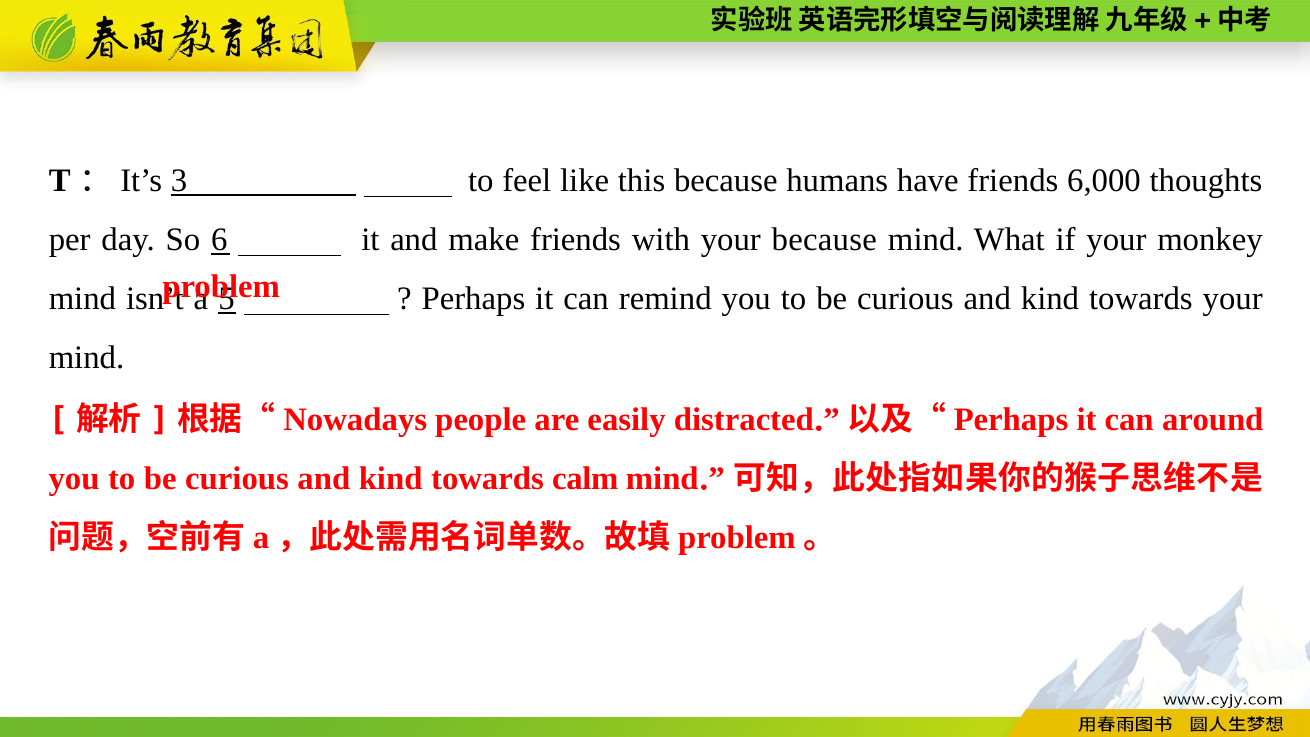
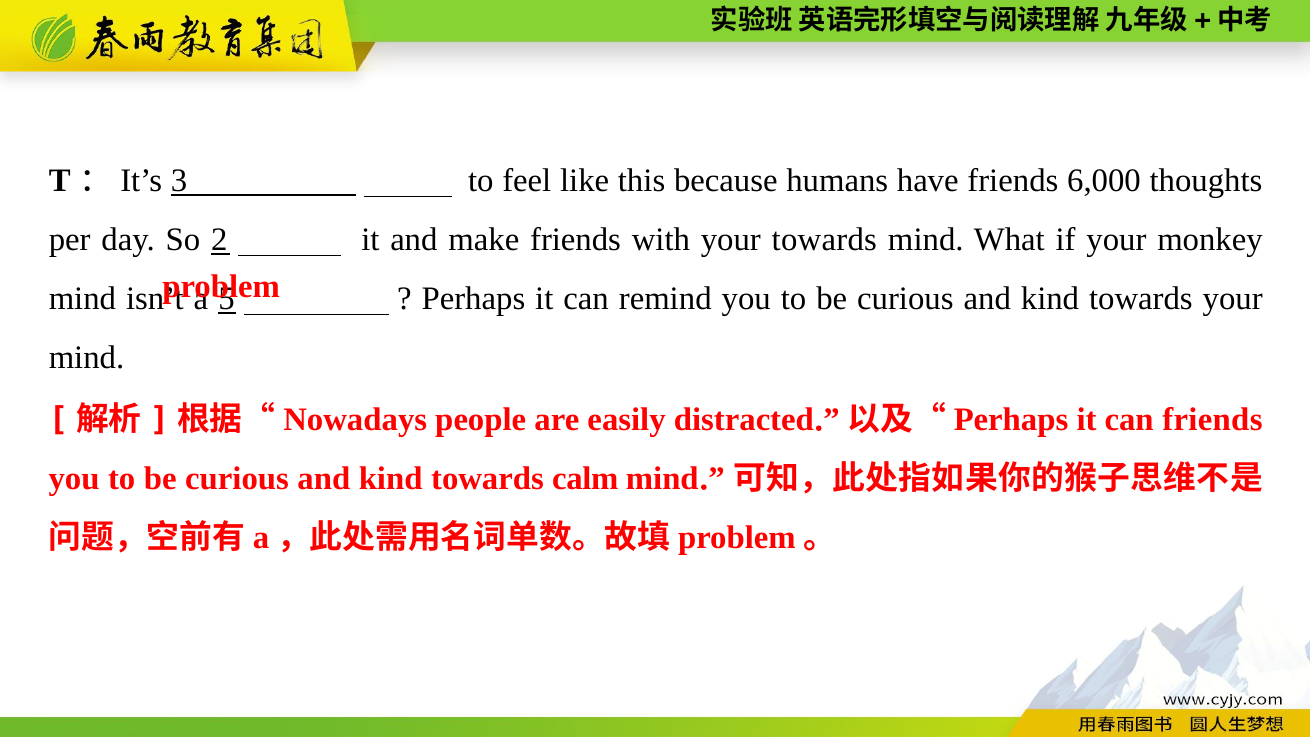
6: 6 -> 2
your because: because -> towards
can around: around -> friends
